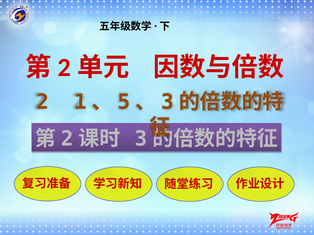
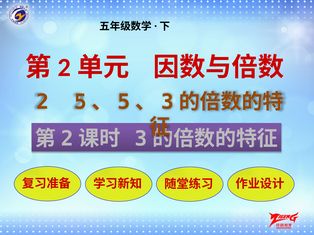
2 1: 1 -> 5
